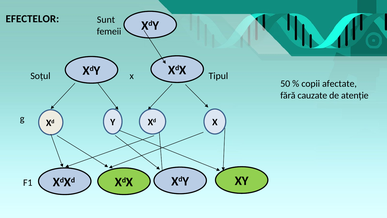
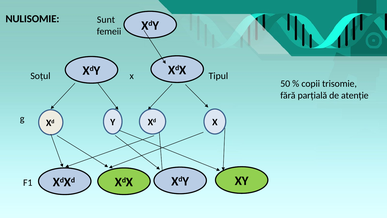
EFECTELOR: EFECTELOR -> NULISOMIE
afectate: afectate -> trisomie
cauzate: cauzate -> parțială
